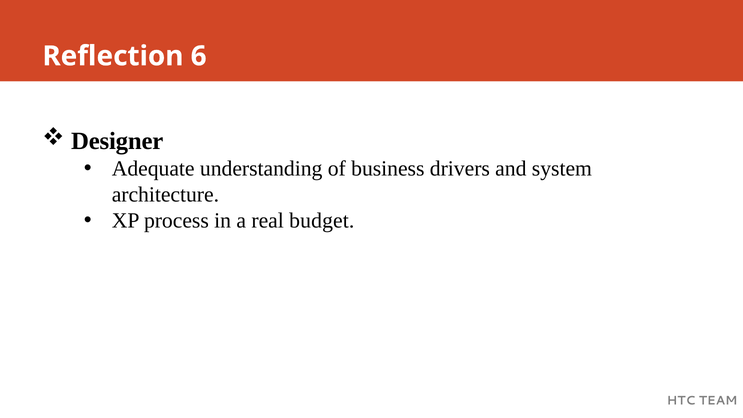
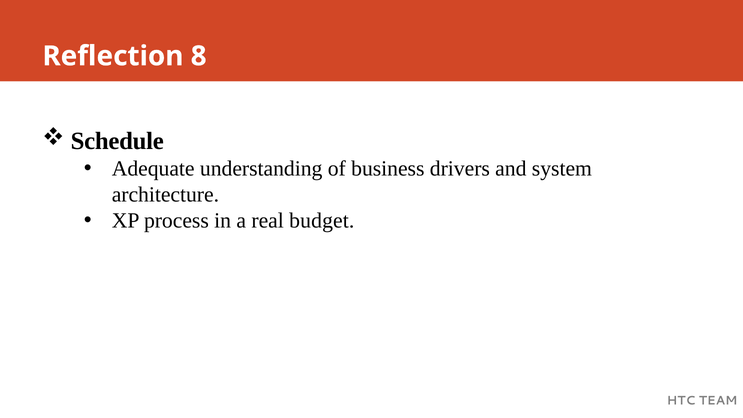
6: 6 -> 8
Designer: Designer -> Schedule
